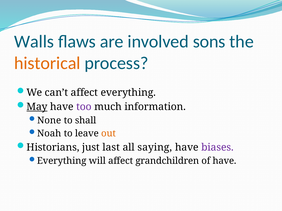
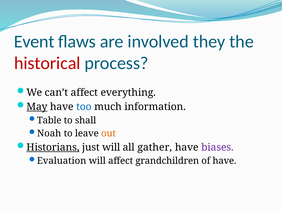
Walls: Walls -> Event
sons: sons -> they
historical colour: orange -> red
too colour: purple -> blue
None: None -> Table
Historians underline: none -> present
just last: last -> will
saying: saying -> gather
Everything at (62, 161): Everything -> Evaluation
